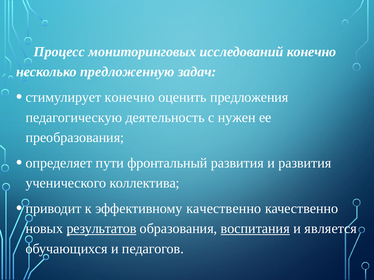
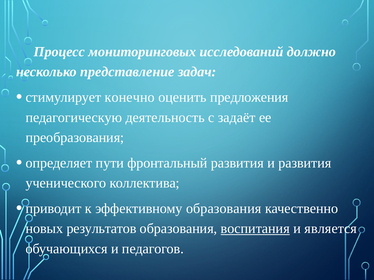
исследований конечно: конечно -> должно
предложенную: предложенную -> представление
нужен: нужен -> задаёт
эффективному качественно: качественно -> образования
результатов underline: present -> none
